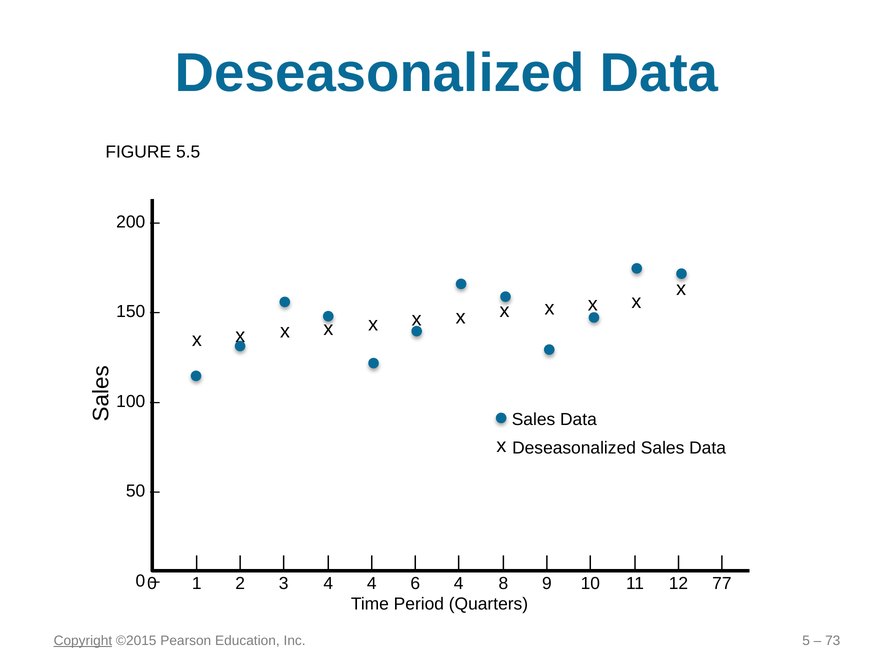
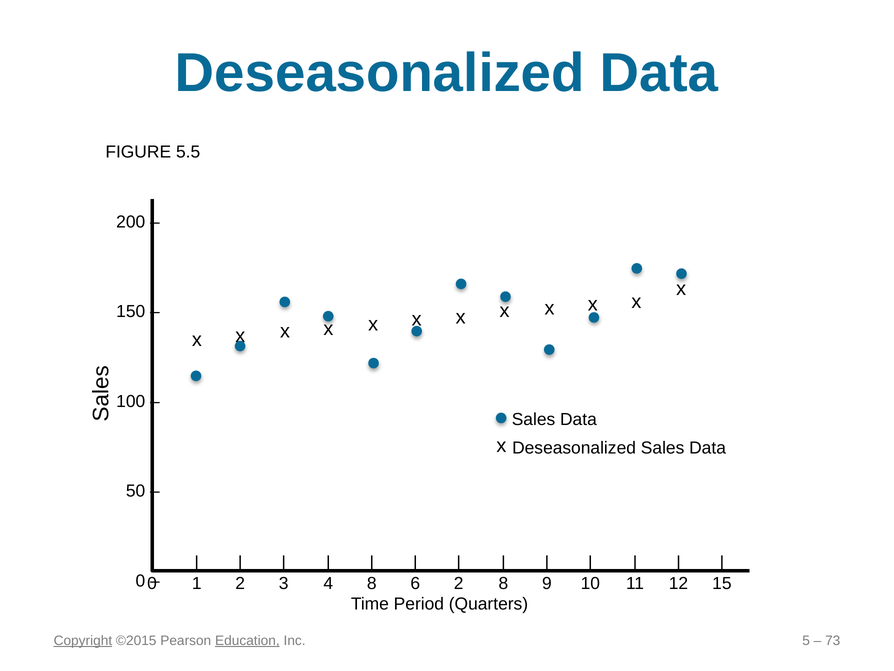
4 4: 4 -> 8
6 4: 4 -> 2
77: 77 -> 15
Education underline: none -> present
